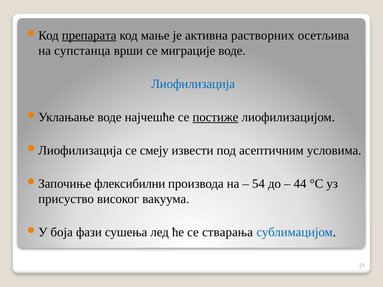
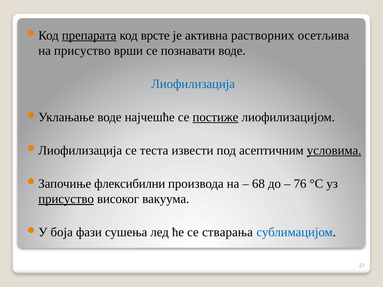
мање: мање -> врсте
на супстанца: супстанца -> присуство
миграције: миграције -> познавати
смеју: смеју -> теста
условима underline: none -> present
54: 54 -> 68
44: 44 -> 76
присуство at (66, 199) underline: none -> present
